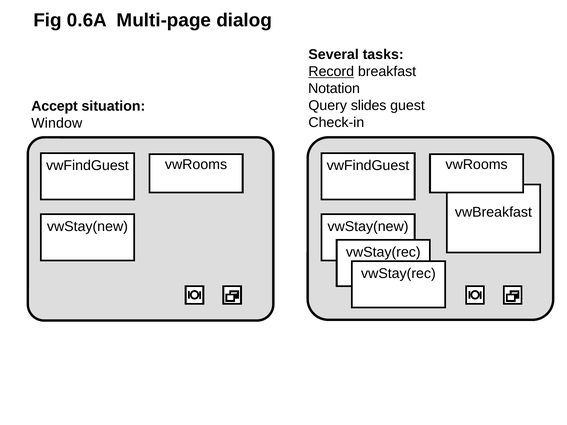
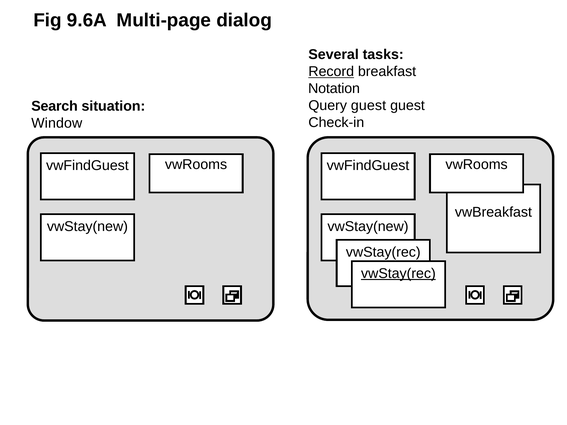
0.6A: 0.6A -> 9.6A
Query slides: slides -> guest
Accept: Accept -> Search
vwStay(rec at (398, 274) underline: none -> present
